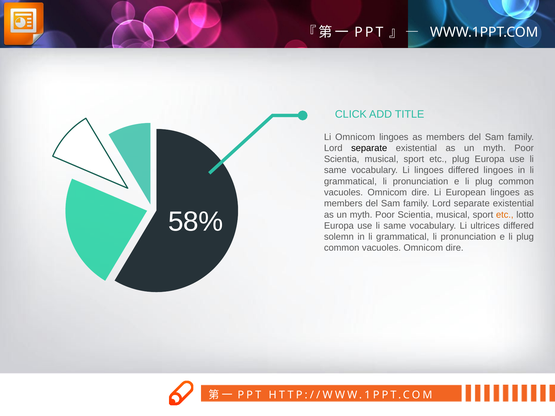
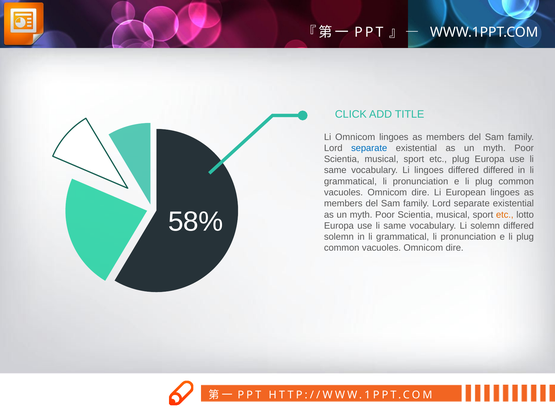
separate at (369, 148) colour: black -> blue
differed lingoes: lingoes -> differed
Li ultrices: ultrices -> solemn
